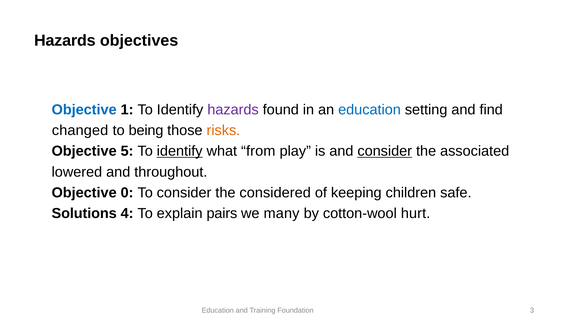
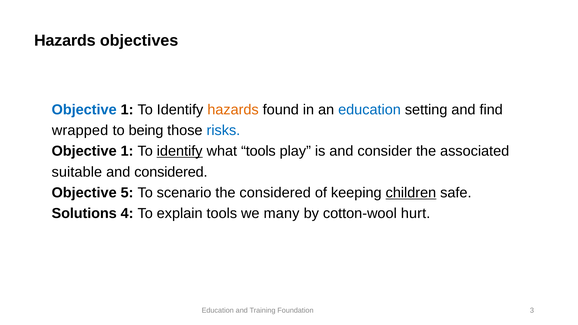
hazards at (233, 110) colour: purple -> orange
changed: changed -> wrapped
risks colour: orange -> blue
5 at (127, 151): 5 -> 1
what from: from -> tools
consider at (385, 151) underline: present -> none
lowered: lowered -> suitable
and throughout: throughout -> considered
0: 0 -> 5
To consider: consider -> scenario
children underline: none -> present
explain pairs: pairs -> tools
